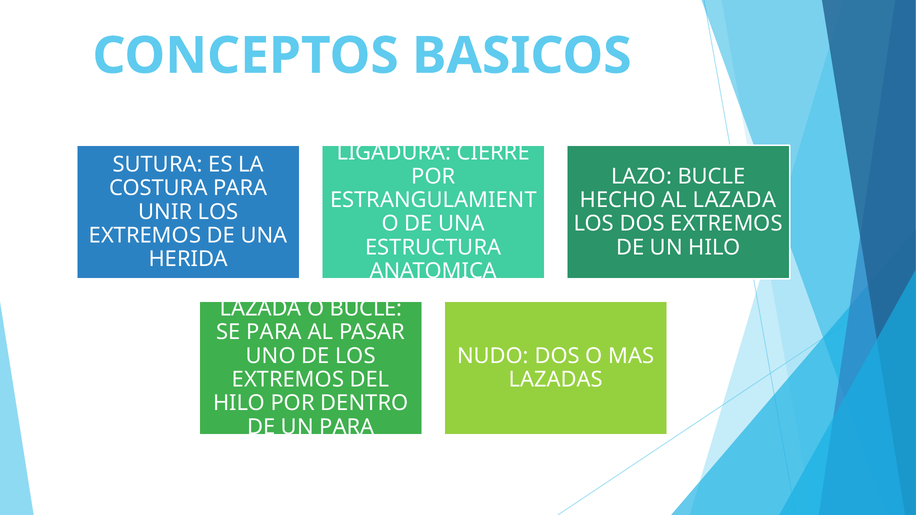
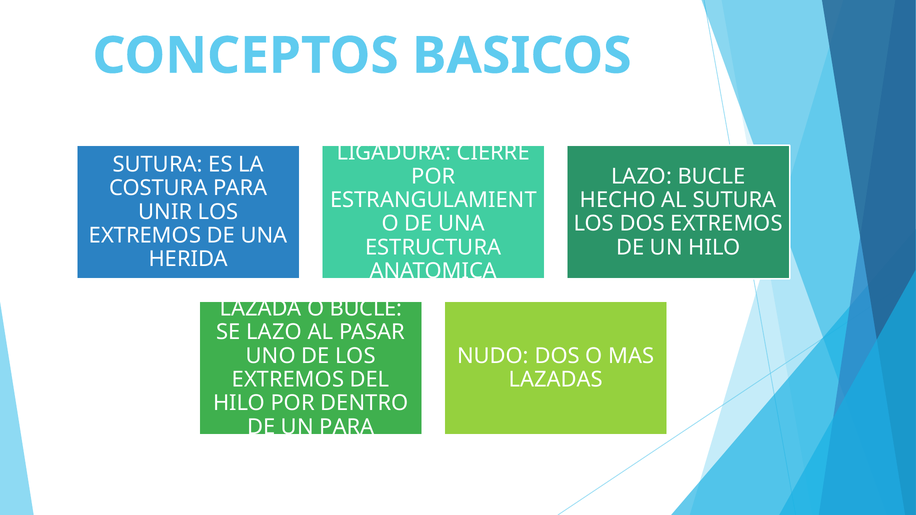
AL LAZADA: LAZADA -> SUTURA
SE PARA: PARA -> LAZO
